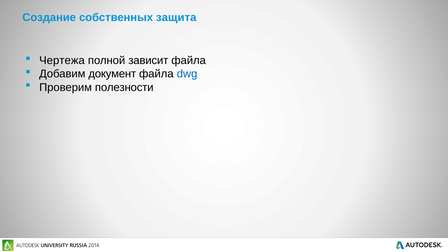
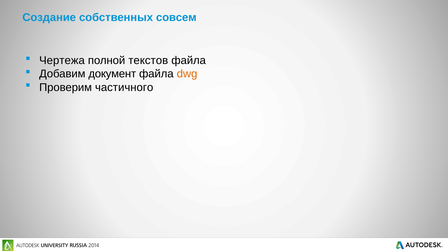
защита: защита -> совсем
зависит: зависит -> текстов
dwg colour: blue -> orange
полезности: полезности -> частичного
